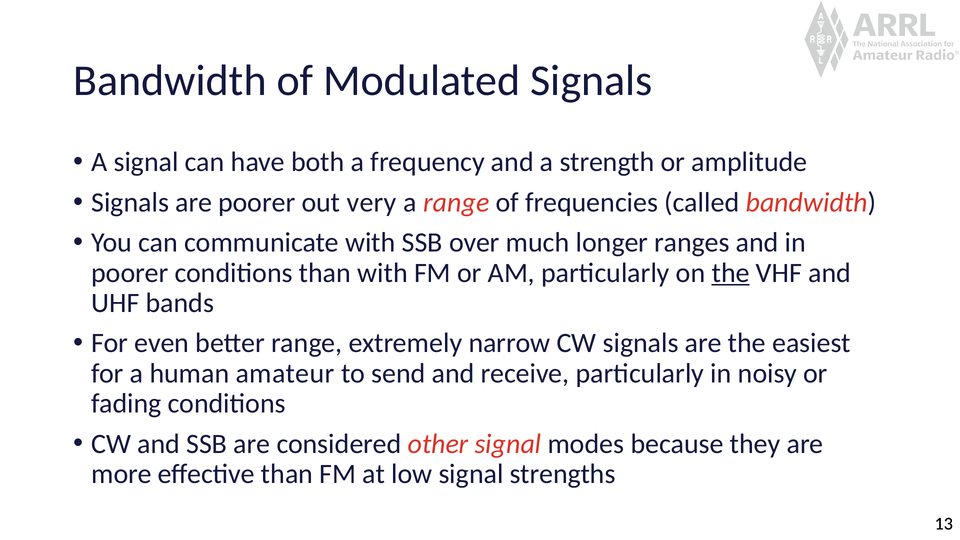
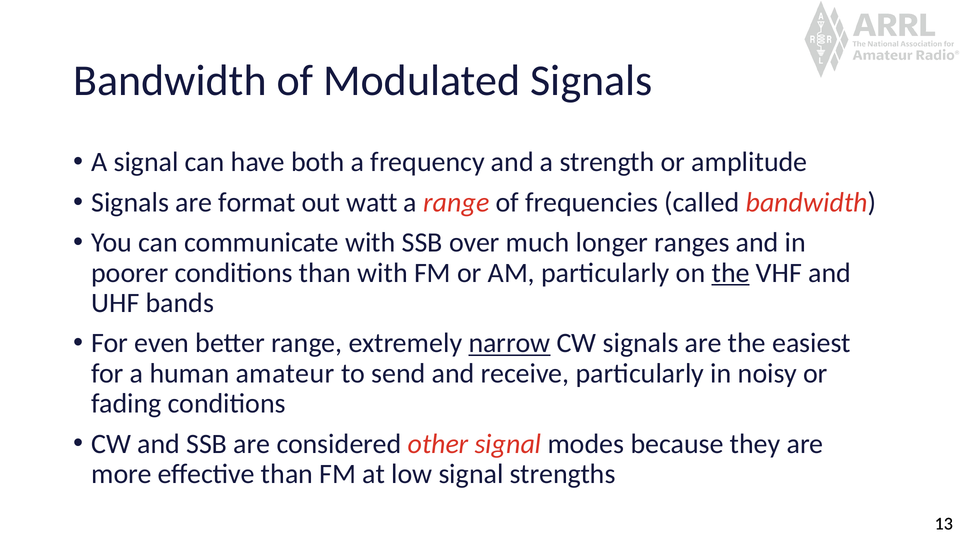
are poorer: poorer -> format
very: very -> watt
narrow underline: none -> present
